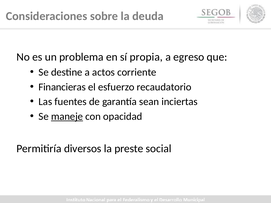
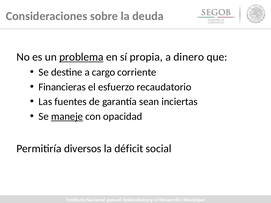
problema underline: none -> present
egreso: egreso -> dinero
actos: actos -> cargo
preste: preste -> déficit
